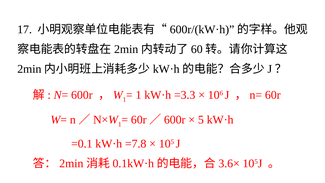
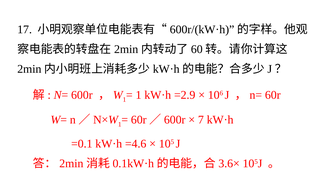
=3.3: =3.3 -> =2.9
5: 5 -> 7
=7.8: =7.8 -> =4.6
